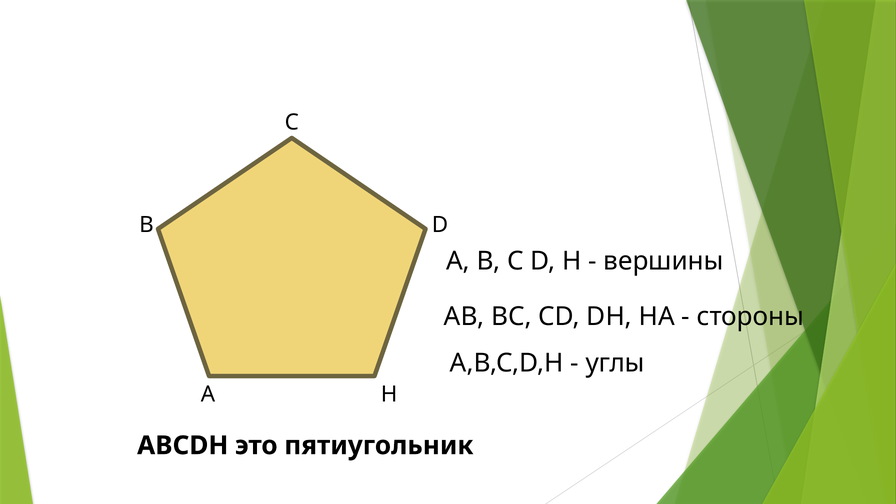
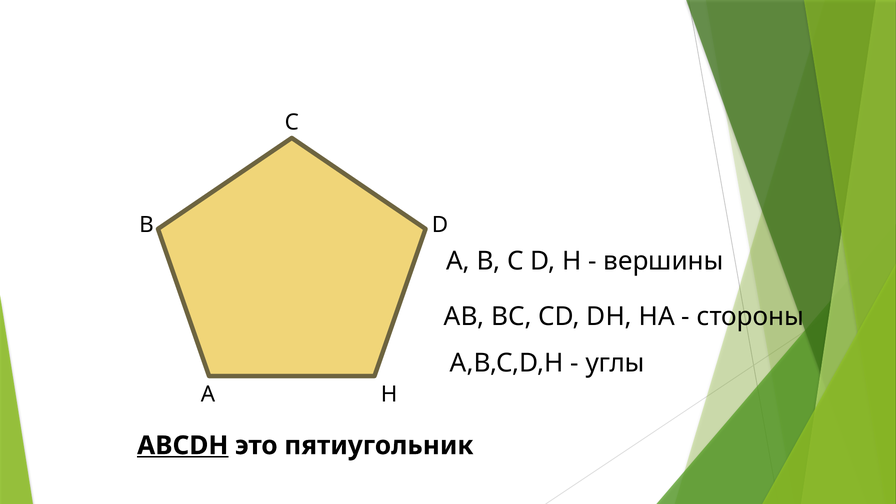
ABCDH underline: none -> present
